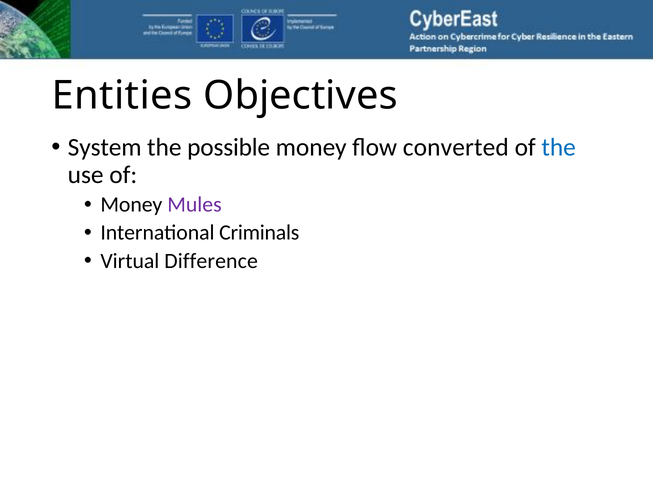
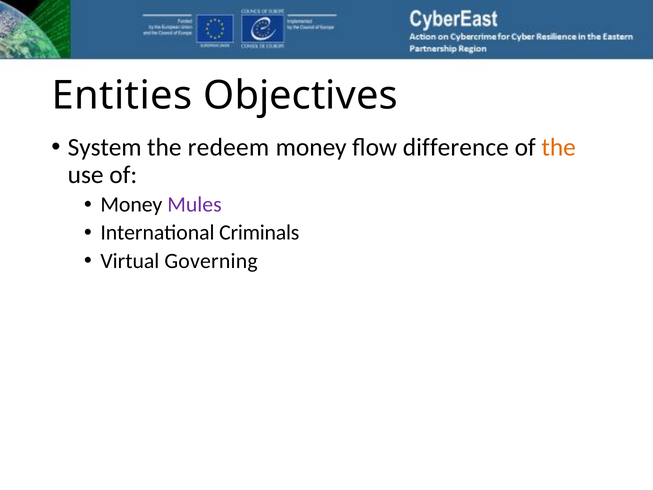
possible: possible -> redeem
converted: converted -> difference
the at (559, 147) colour: blue -> orange
Difference: Difference -> Governing
